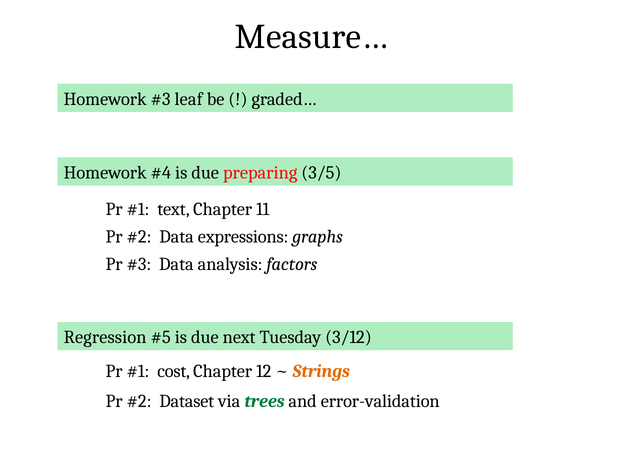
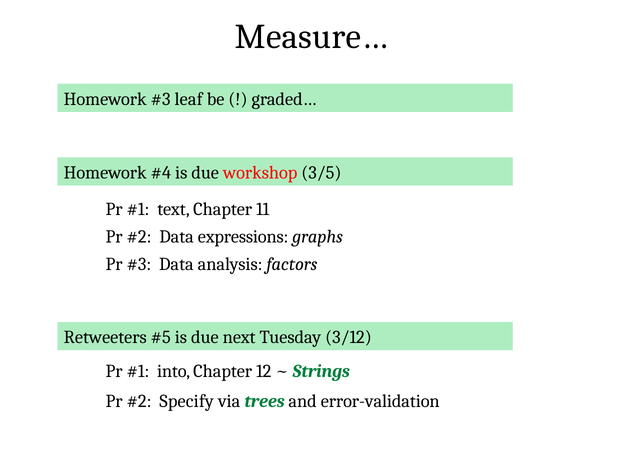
preparing: preparing -> workshop
Regression: Regression -> Retweeters
cost: cost -> into
Strings colour: orange -> green
Dataset: Dataset -> Specify
